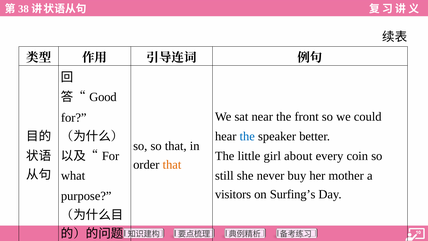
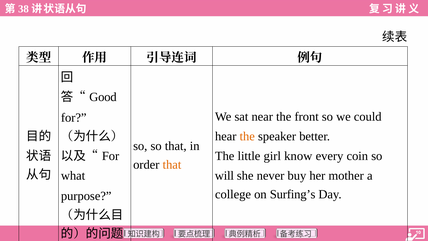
the at (247, 136) colour: blue -> orange
about: about -> know
still: still -> will
visitors: visitors -> college
